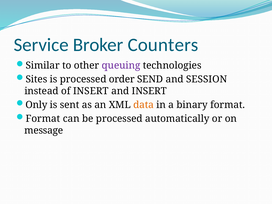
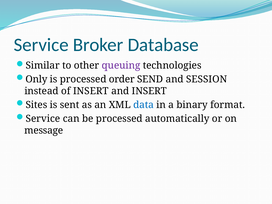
Counters: Counters -> Database
Sites: Sites -> Only
Only: Only -> Sites
data colour: orange -> blue
Format at (43, 119): Format -> Service
